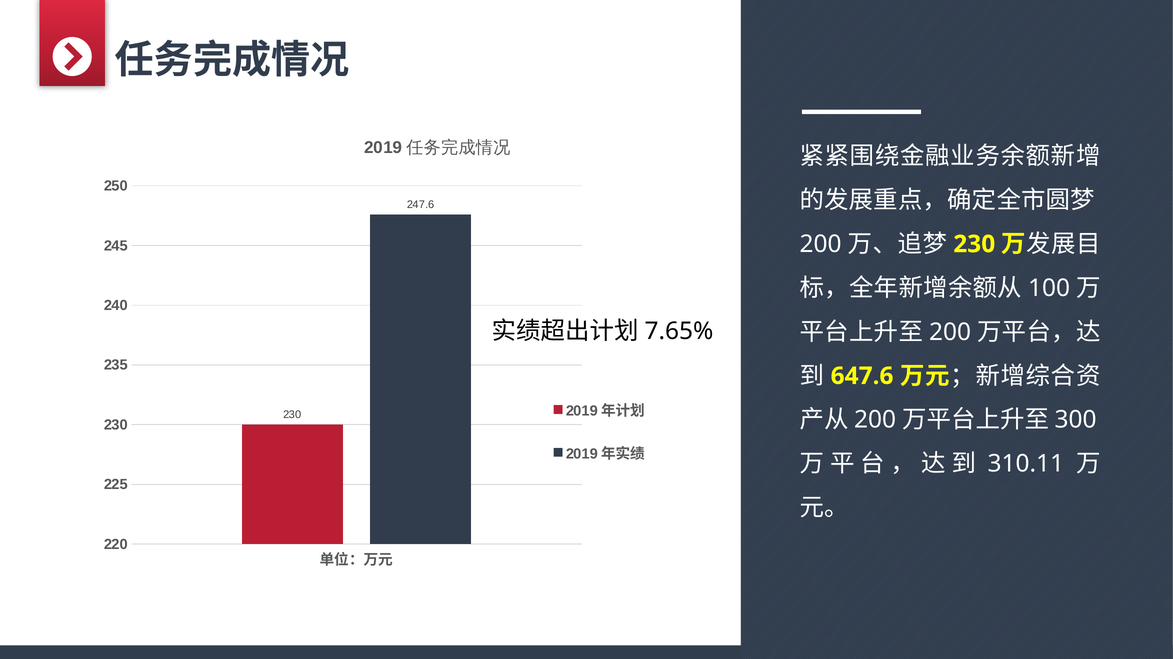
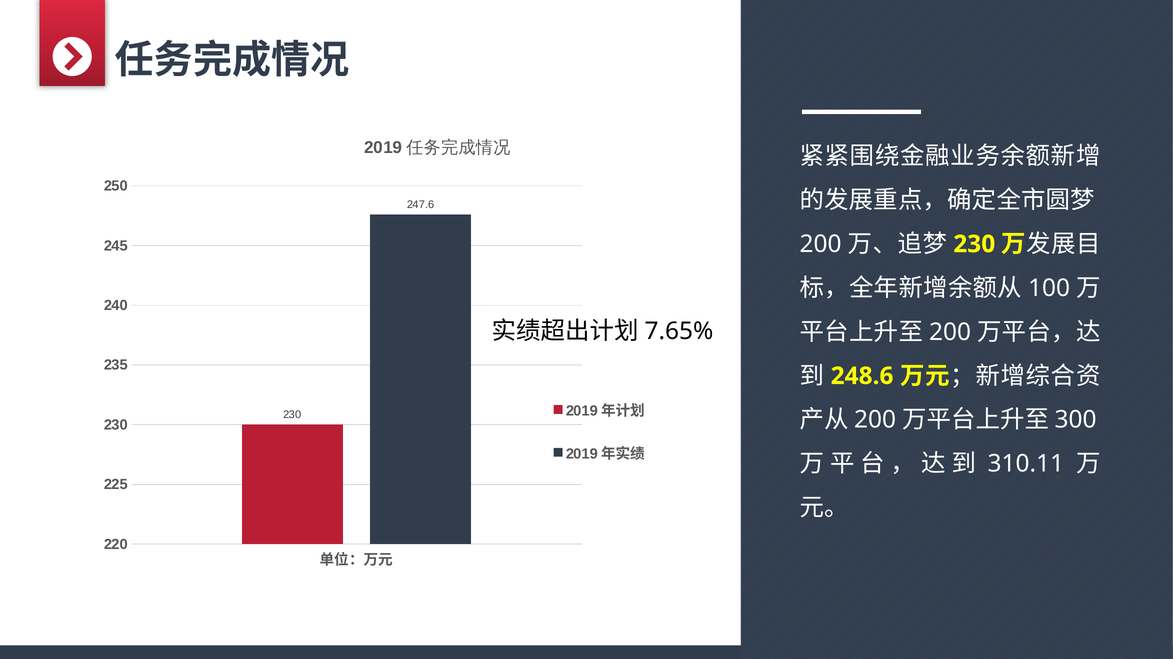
647.6: 647.6 -> 248.6
